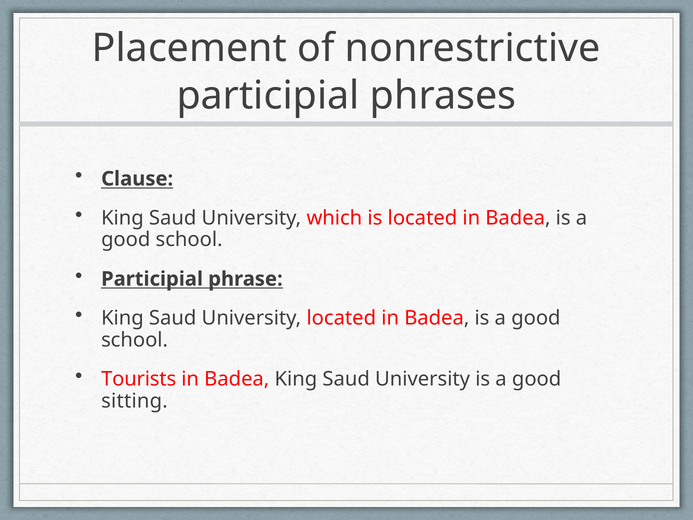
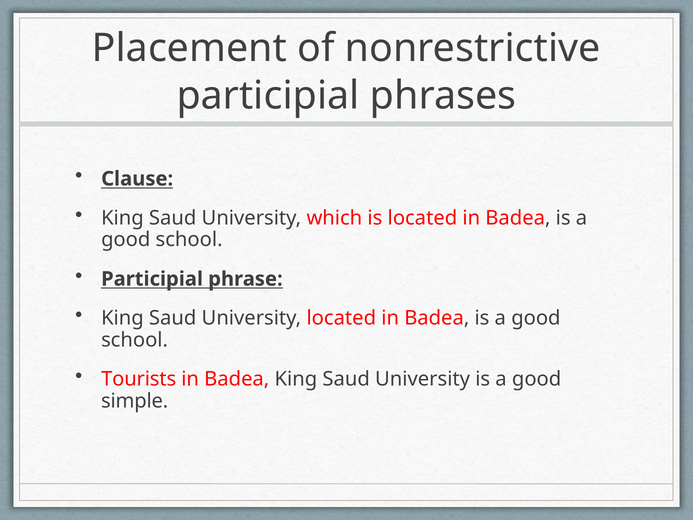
sitting: sitting -> simple
